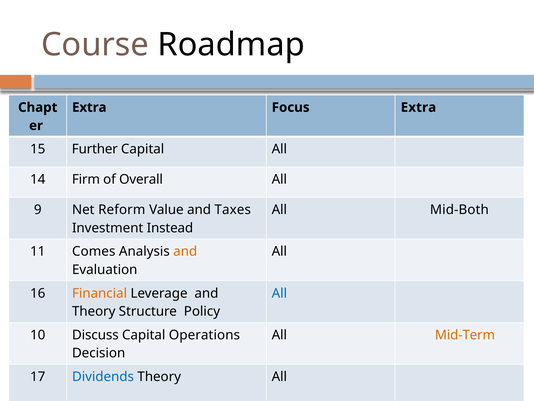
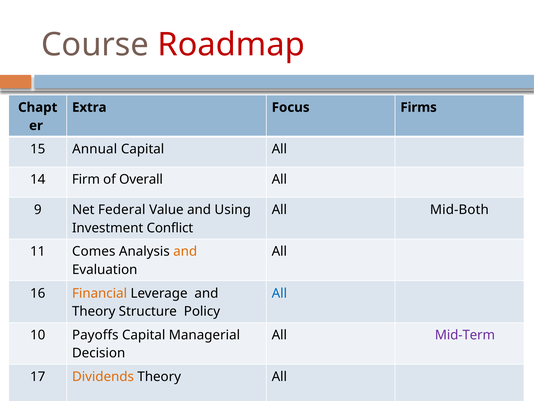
Roadmap colour: black -> red
Focus Extra: Extra -> Firms
Further: Further -> Annual
Reform: Reform -> Federal
Taxes: Taxes -> Using
Instead: Instead -> Conflict
Discuss: Discuss -> Payoffs
Operations: Operations -> Managerial
Mid-Term colour: orange -> purple
Dividends colour: blue -> orange
